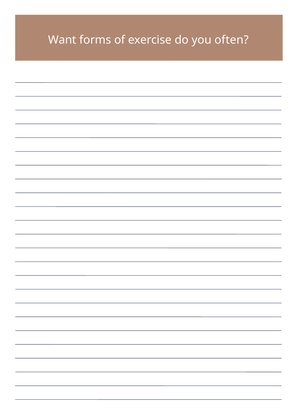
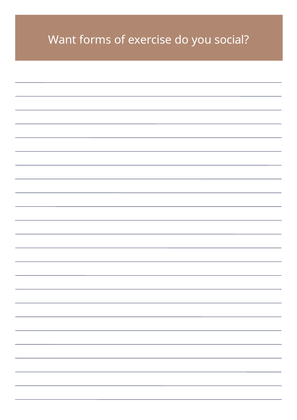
often: often -> social
